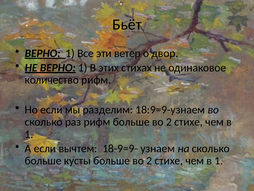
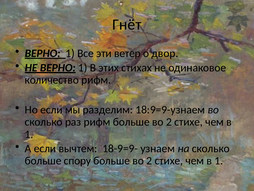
Бьёт: Бьёт -> Гнёт
кусты: кусты -> спору
